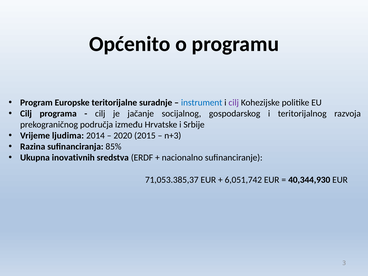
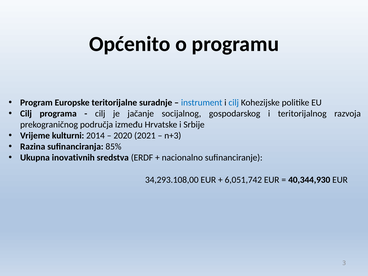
cilj at (234, 102) colour: purple -> blue
ljudima: ljudima -> kulturni
2015: 2015 -> 2021
71,053.385,37: 71,053.385,37 -> 34,293.108,00
